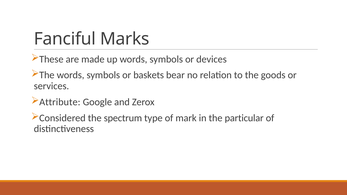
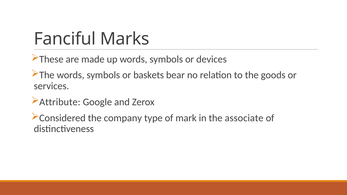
spectrum: spectrum -> company
particular: particular -> associate
